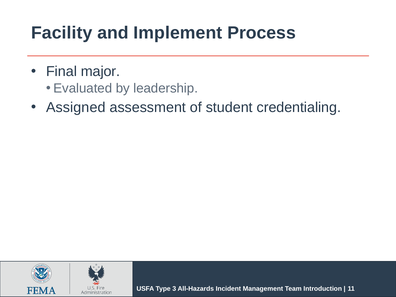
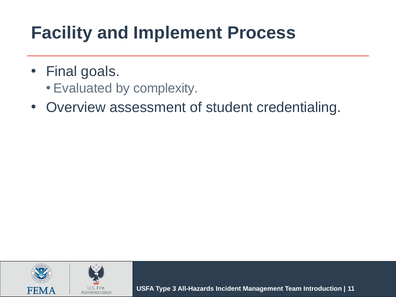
major: major -> goals
leadership: leadership -> complexity
Assigned: Assigned -> Overview
